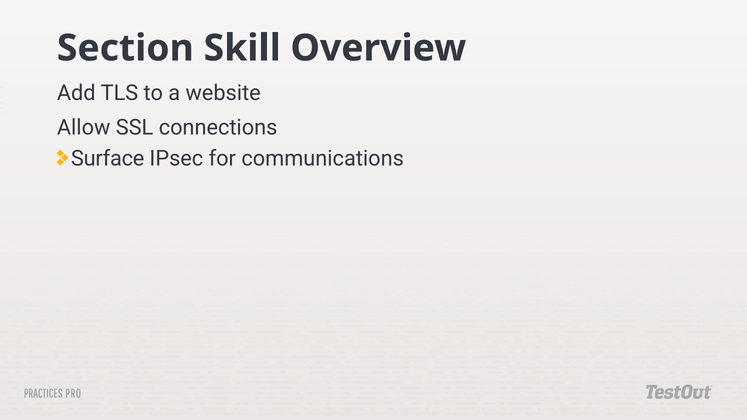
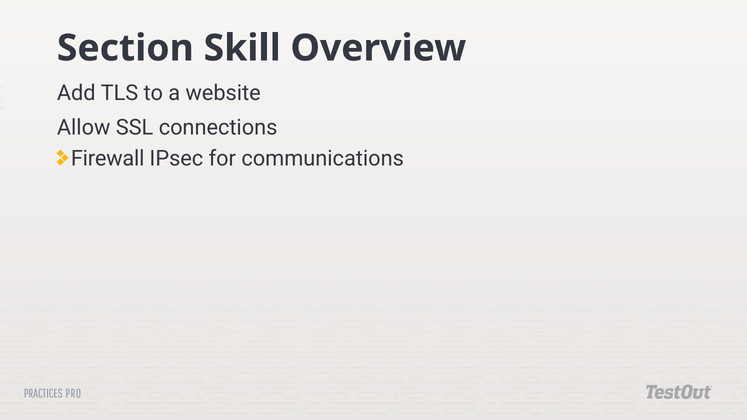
Surface: Surface -> Firewall
